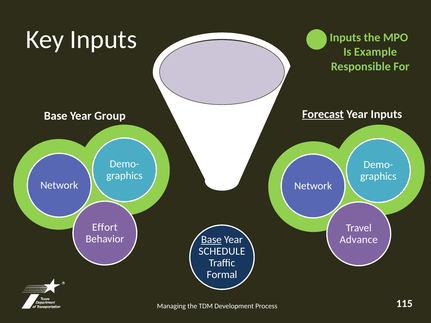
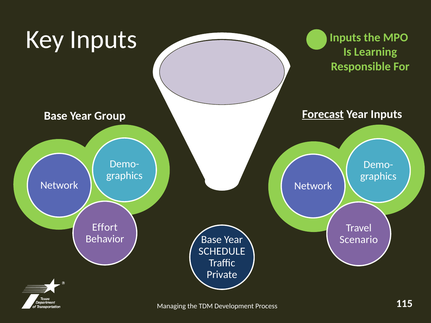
Example: Example -> Learning
Advance: Advance -> Scenario
Base at (211, 240) underline: present -> none
Formal: Formal -> Private
